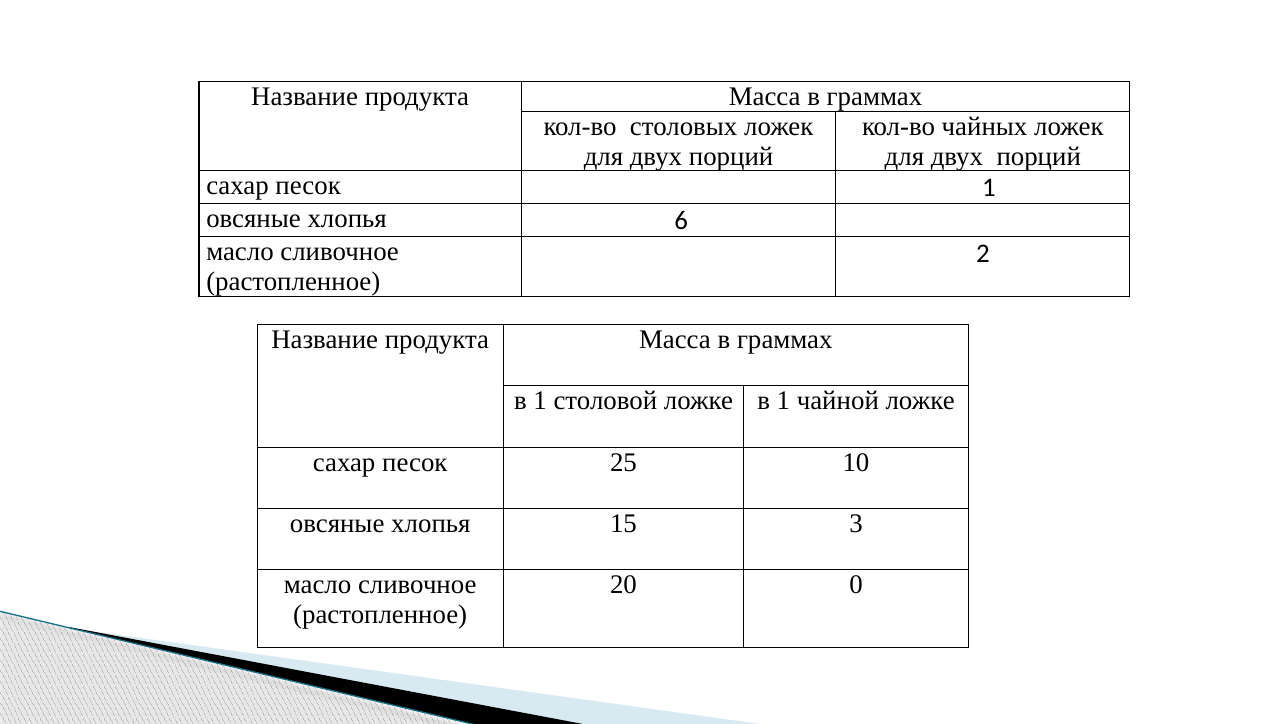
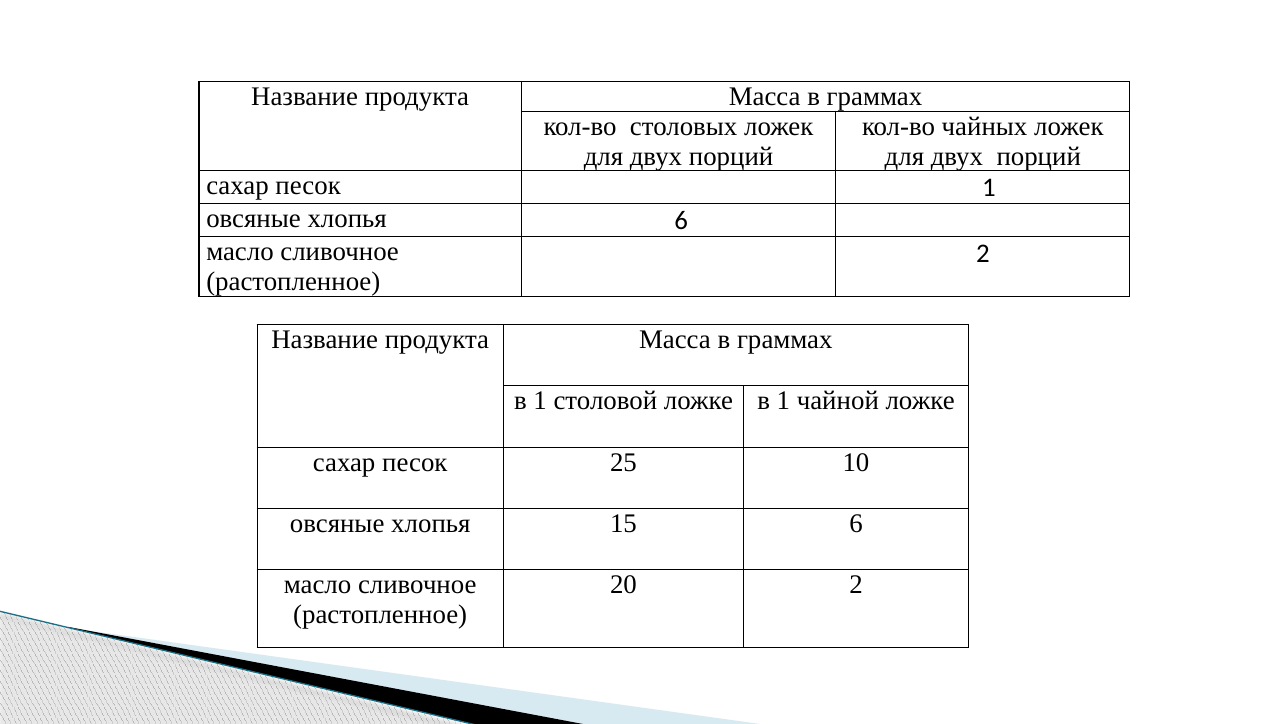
15 3: 3 -> 6
20 0: 0 -> 2
